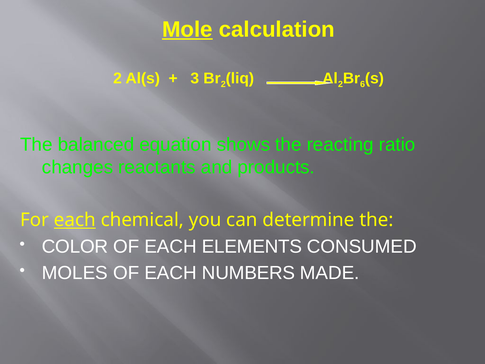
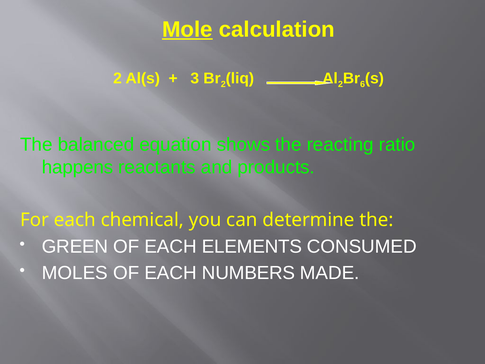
changes: changes -> happens
each at (75, 220) underline: present -> none
COLOR: COLOR -> GREEN
